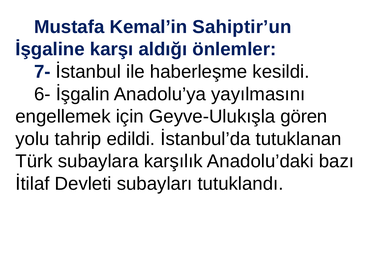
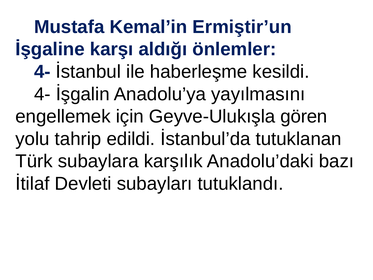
Sahiptir’un: Sahiptir’un -> Ermiştir’un
7- at (42, 72): 7- -> 4-
6- at (42, 94): 6- -> 4-
